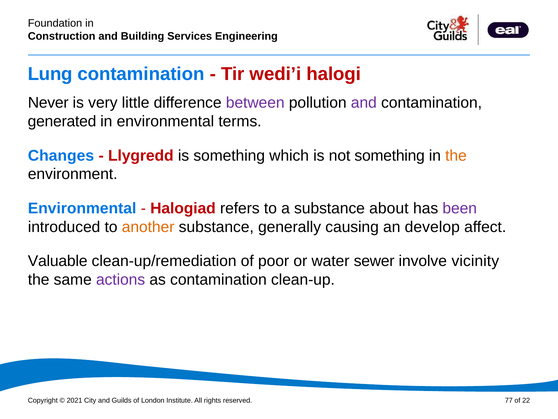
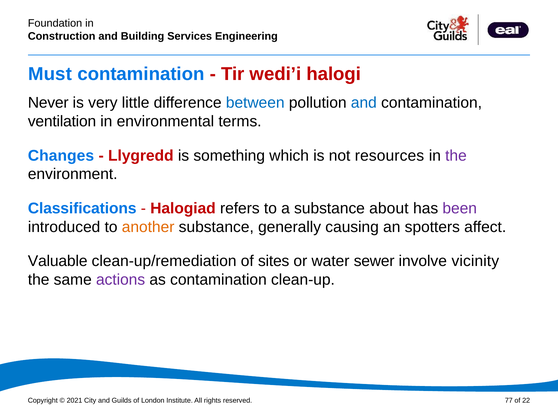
Lung: Lung -> Must
between colour: purple -> blue
and at (364, 103) colour: purple -> blue
generated: generated -> ventilation
not something: something -> resources
the at (456, 155) colour: orange -> purple
Environmental at (82, 208): Environmental -> Classifications
develop: develop -> spotters
poor: poor -> sites
